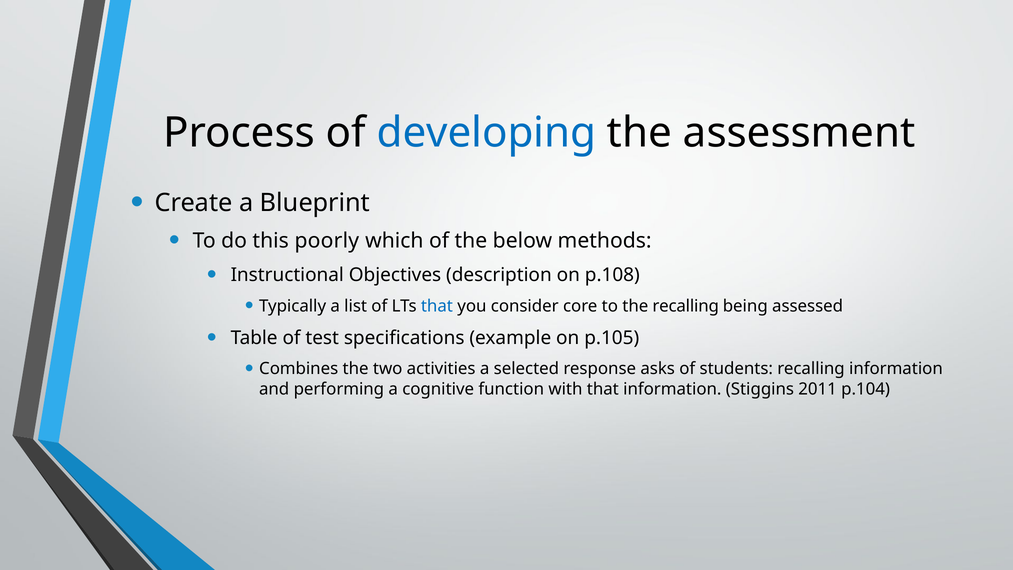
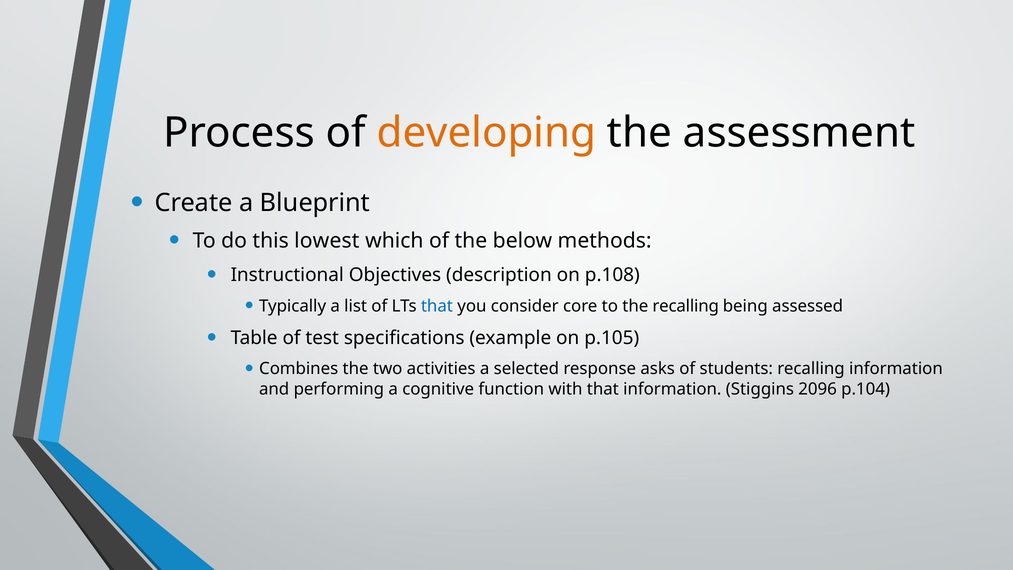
developing colour: blue -> orange
poorly: poorly -> lowest
2011: 2011 -> 2096
